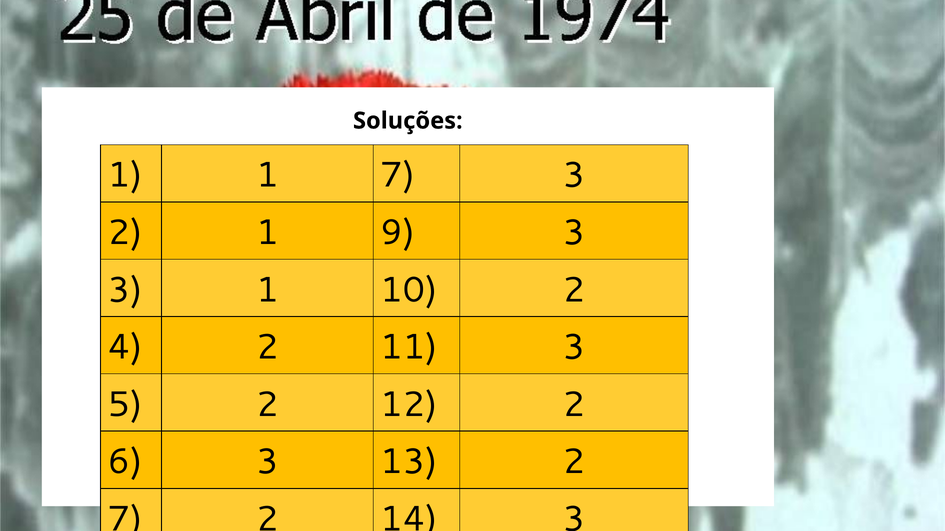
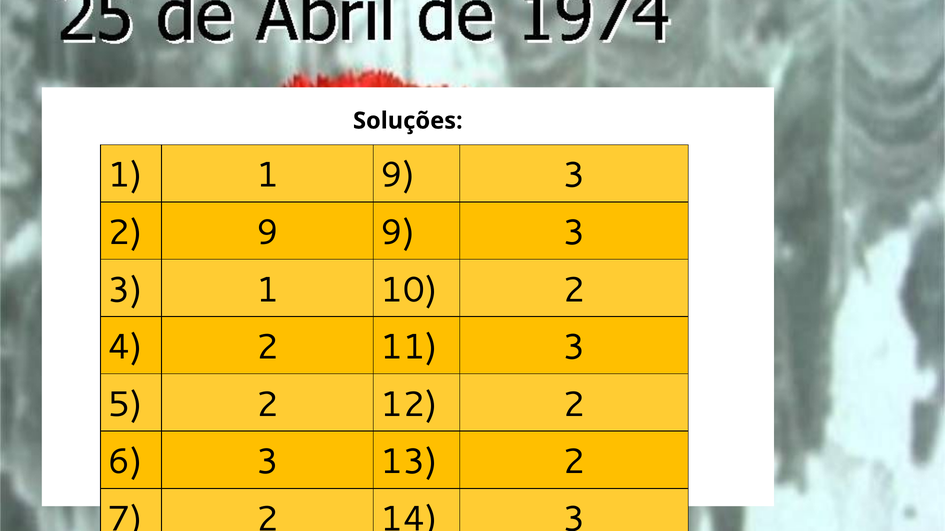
1 7: 7 -> 9
2 1: 1 -> 9
